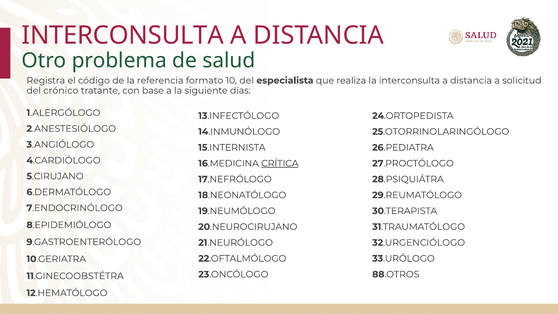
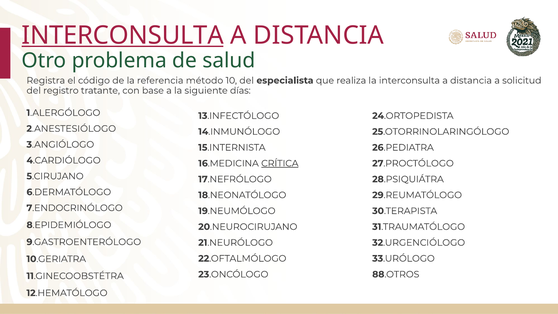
INTERCONSULTA at (123, 35) underline: none -> present
formato: formato -> método
crónico: crónico -> registro
